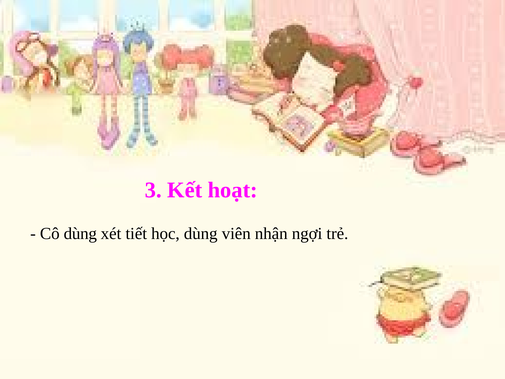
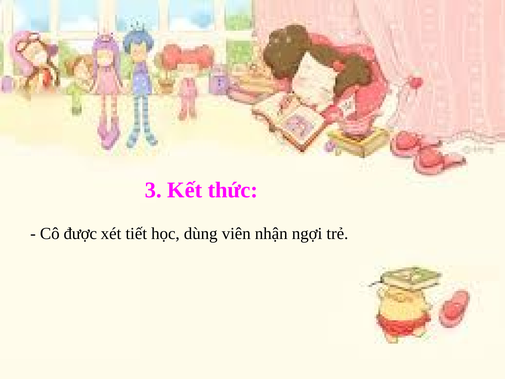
hoạt: hoạt -> thức
Cô dùng: dùng -> được
